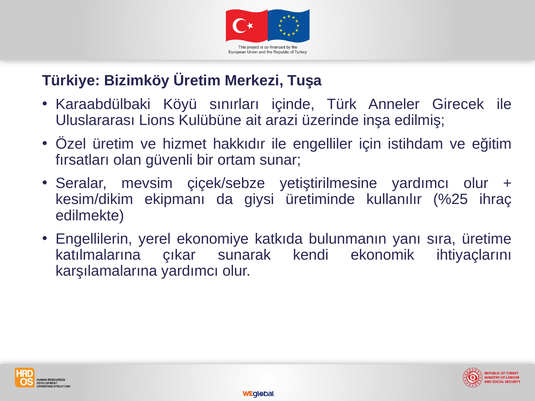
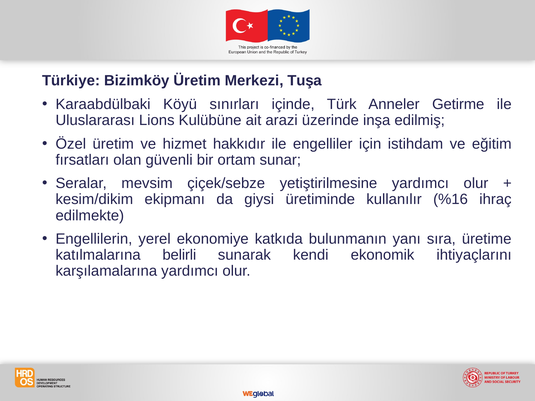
Girecek: Girecek -> Getirme
%25: %25 -> %16
çıkar: çıkar -> belirli
